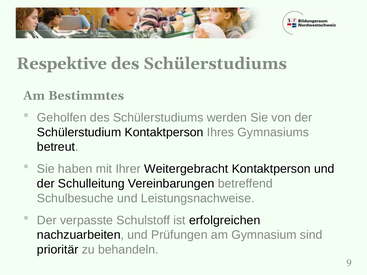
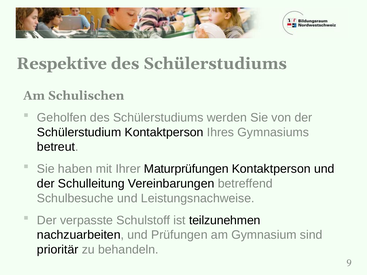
Bestimmtes: Bestimmtes -> Schulischen
Weitergebracht: Weitergebracht -> Maturprüfungen
erfolgreichen: erfolgreichen -> teilzunehmen
